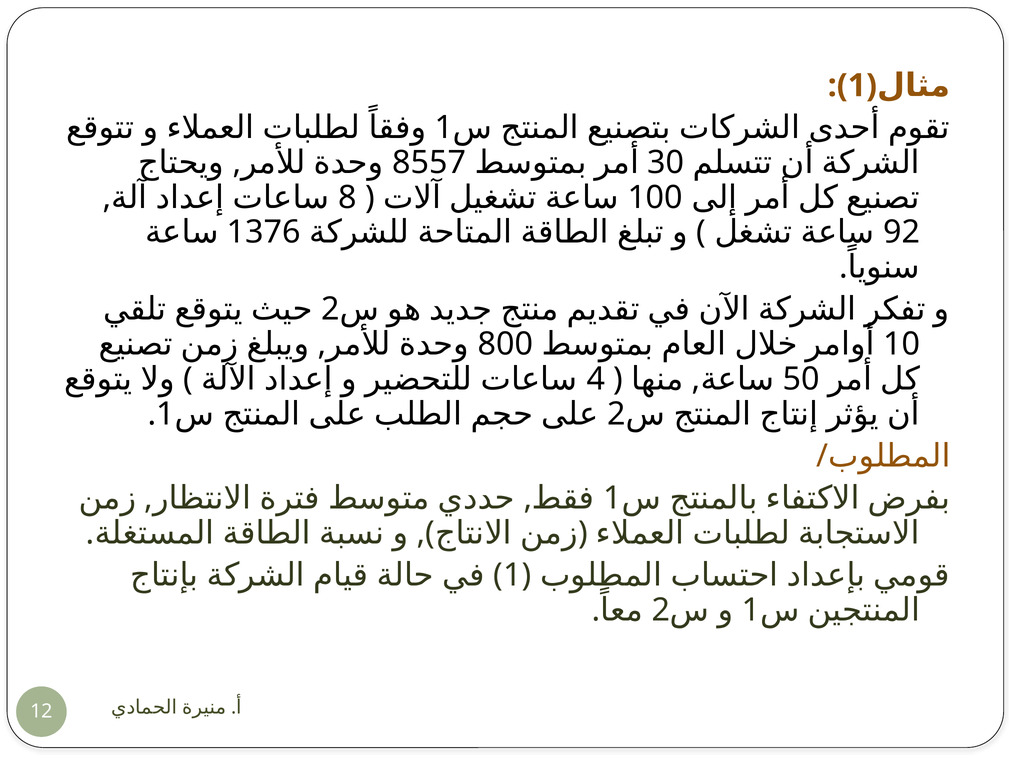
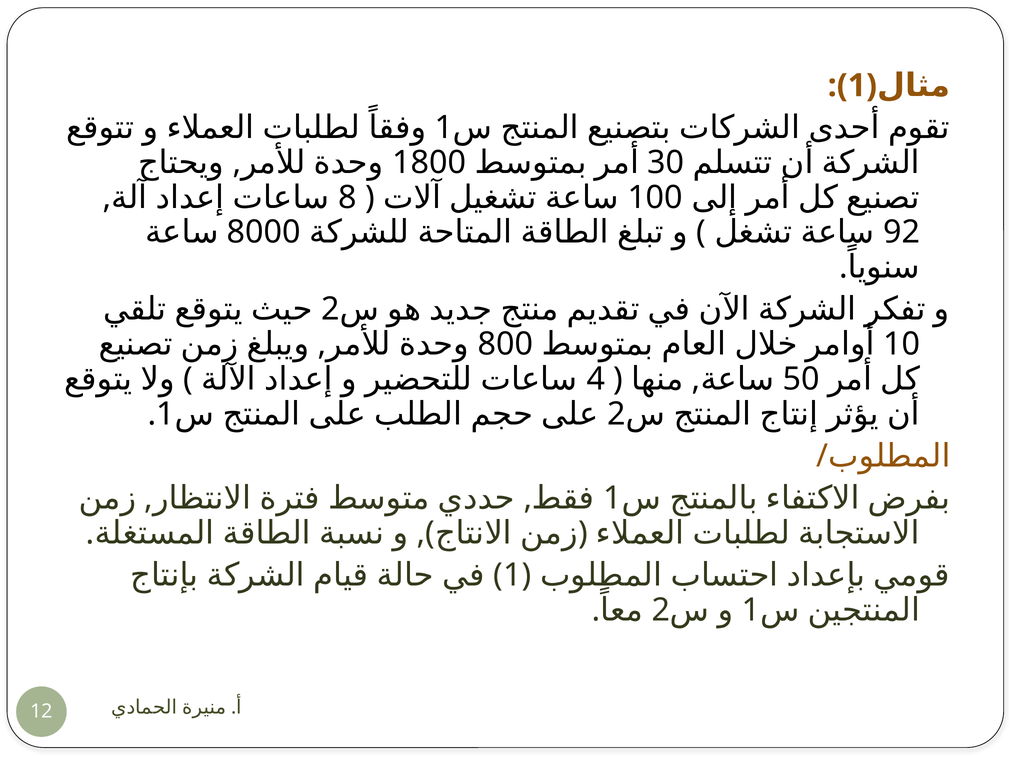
8557: 8557 -> 1800
1376: 1376 -> 8000
